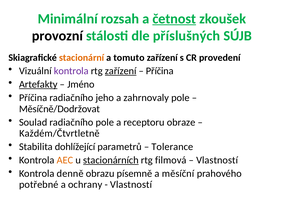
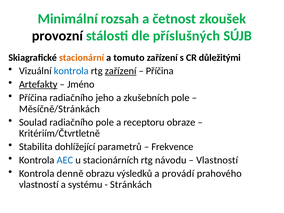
četnost underline: present -> none
provedení: provedení -> důležitými
kontrola at (71, 71) colour: purple -> blue
zahrnovaly: zahrnovaly -> zkušebních
Měsíčně/Dodržovat: Měsíčně/Dodržovat -> Měsíčně/Stránkách
Každém/Čtvrtletně: Každém/Čtvrtletně -> Kritériím/Čtvrtletně
Tolerance: Tolerance -> Frekvence
AEC colour: orange -> blue
stacionárních underline: present -> none
filmová: filmová -> návodu
písemně: písemně -> výsledků
měsíční: měsíční -> provádí
potřebné at (39, 185): potřebné -> vlastností
ochrany: ochrany -> systému
Vlastností at (131, 185): Vlastností -> Stránkách
